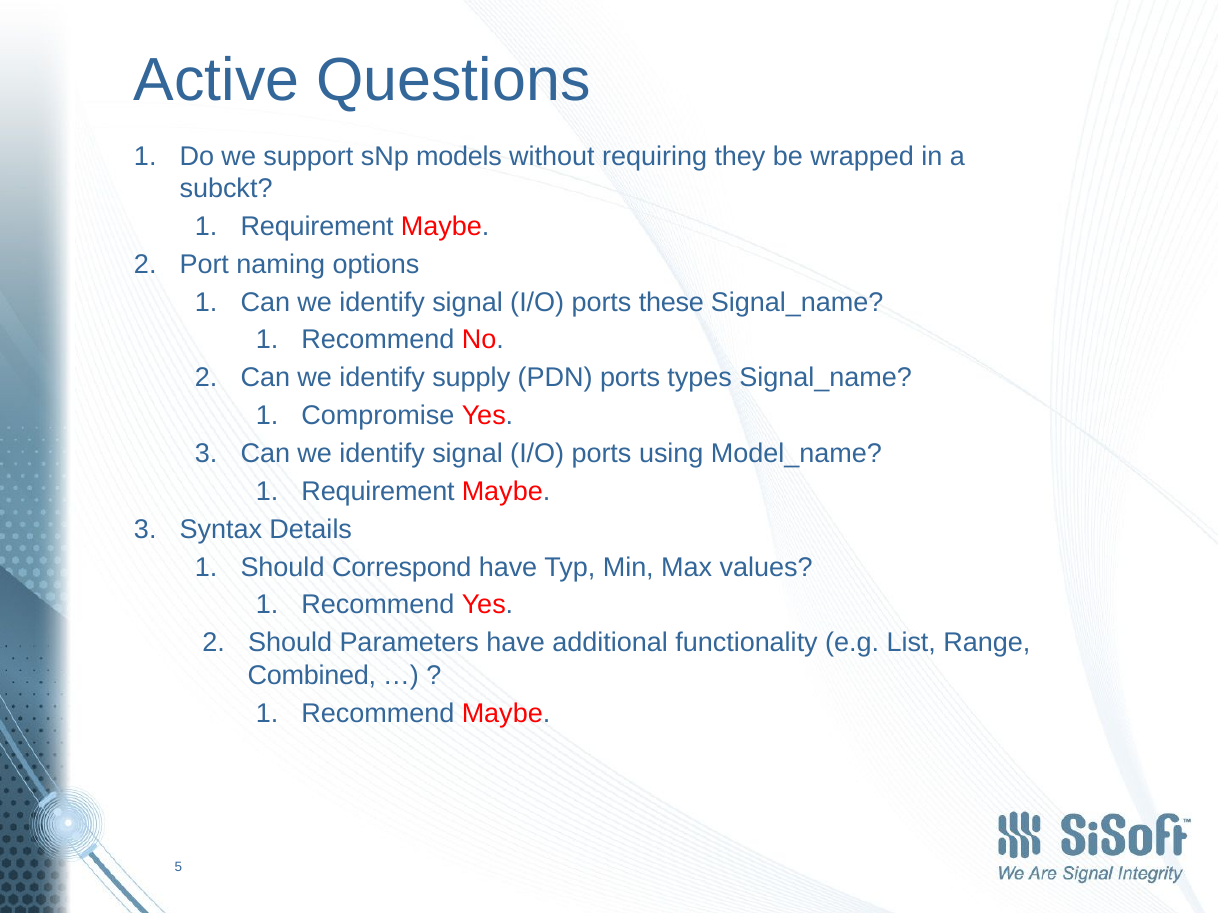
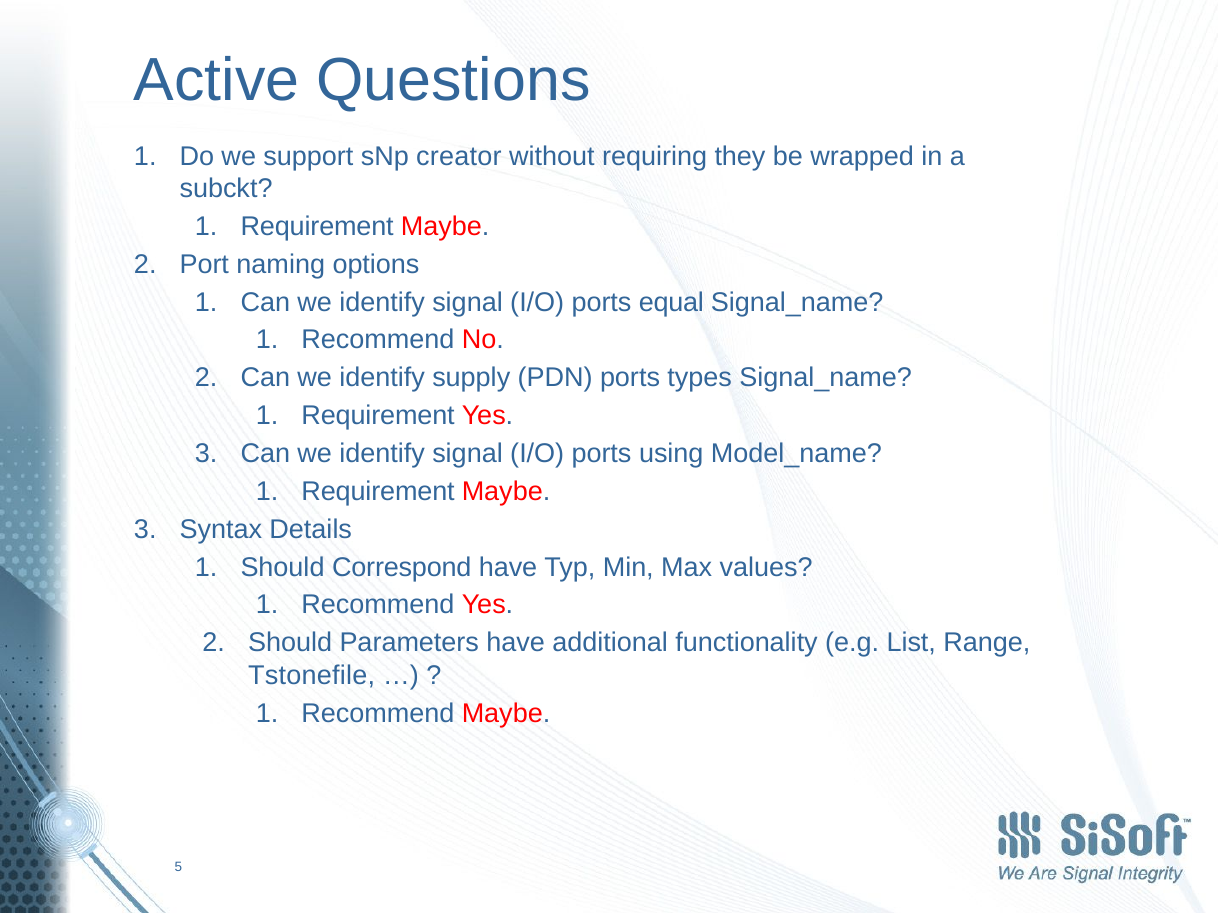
models: models -> creator
these: these -> equal
Compromise at (378, 416): Compromise -> Requirement
Combined: Combined -> Tstonefile
